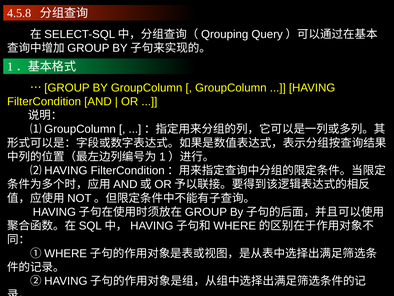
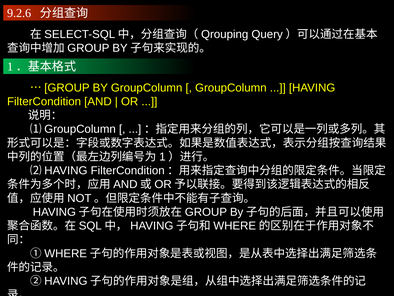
4.5.8: 4.5.8 -> 9.2.6
